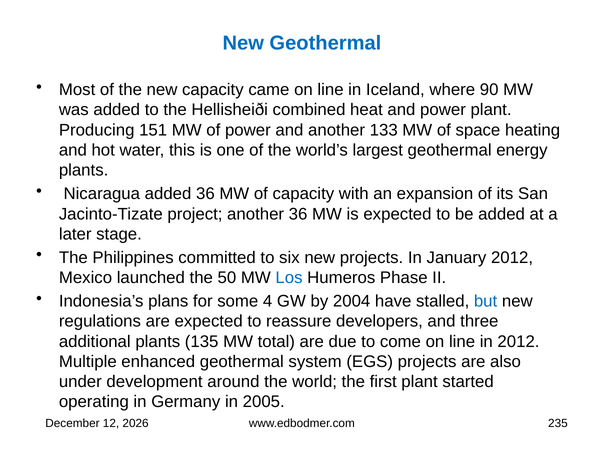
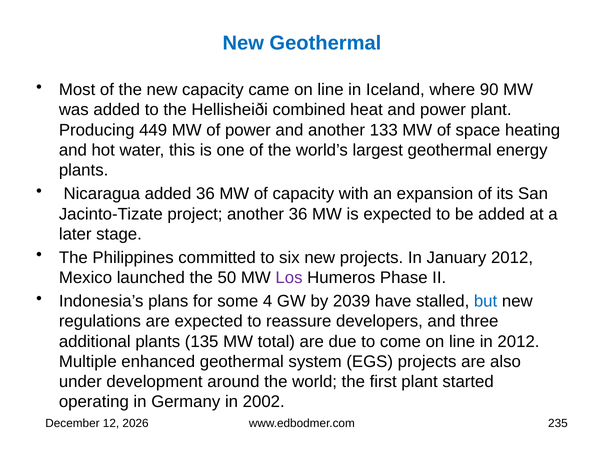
151: 151 -> 449
Los colour: blue -> purple
2004: 2004 -> 2039
2005: 2005 -> 2002
